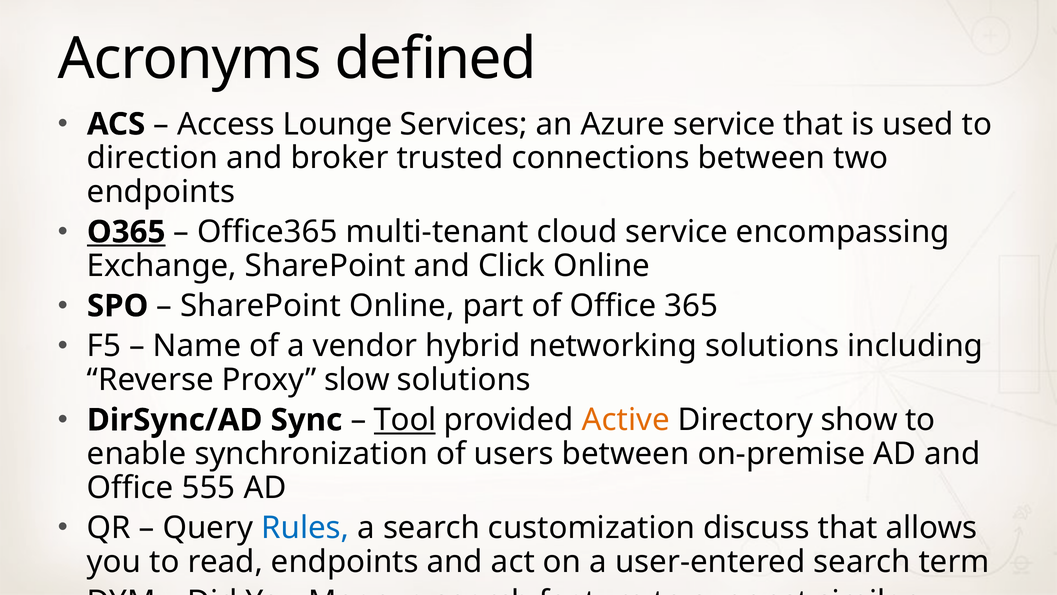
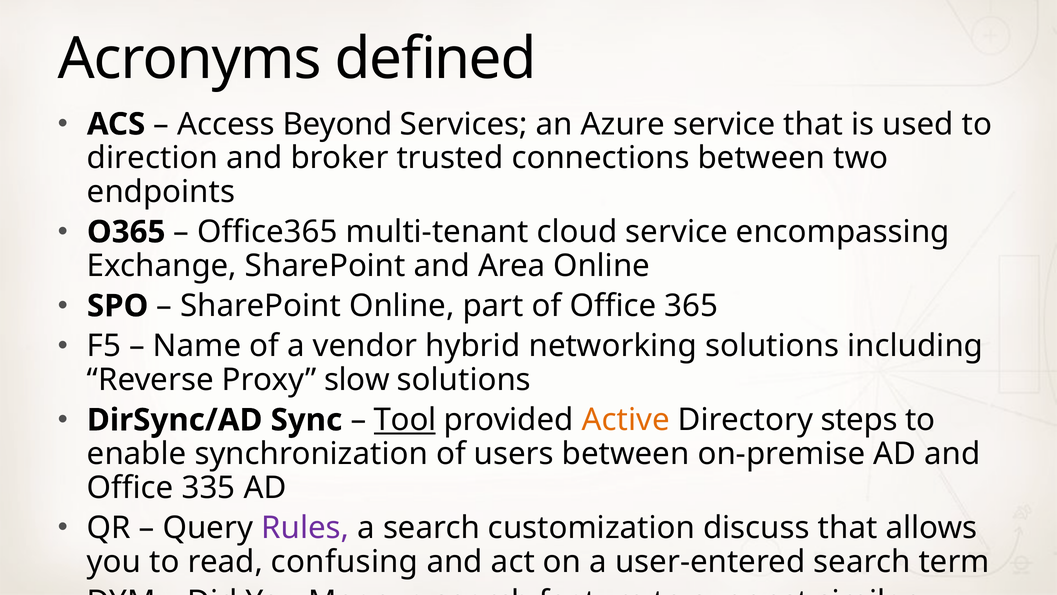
Lounge: Lounge -> Beyond
O365 underline: present -> none
Click: Click -> Area
show: show -> steps
555: 555 -> 335
Rules colour: blue -> purple
read endpoints: endpoints -> confusing
